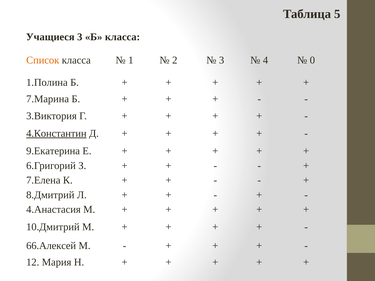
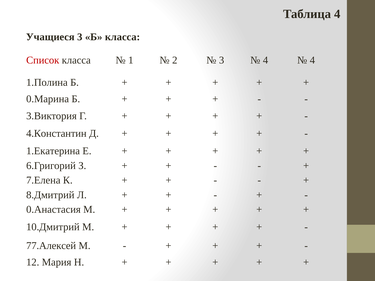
Таблица 5: 5 -> 4
Список colour: orange -> red
0 at (312, 60): 0 -> 4
7.Марина: 7.Марина -> 0.Марина
4.Константин underline: present -> none
9.Екатерина: 9.Екатерина -> 1.Екатерина
4.Анастасия: 4.Анастасия -> 0.Анастасия
66.Алексей: 66.Алексей -> 77.Алексей
